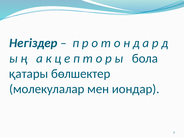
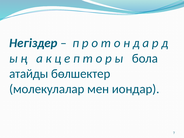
қатары: қатары -> атайды
